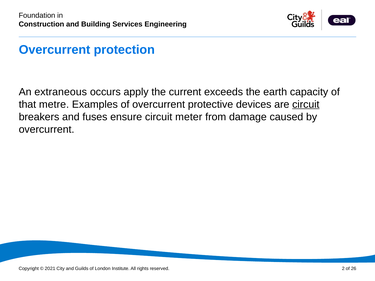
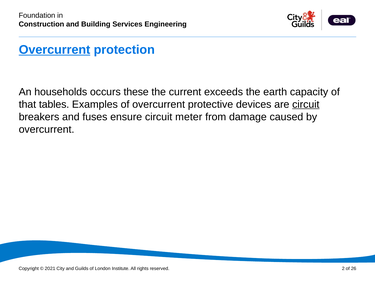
Overcurrent at (55, 50) underline: none -> present
extraneous: extraneous -> households
apply: apply -> these
metre: metre -> tables
